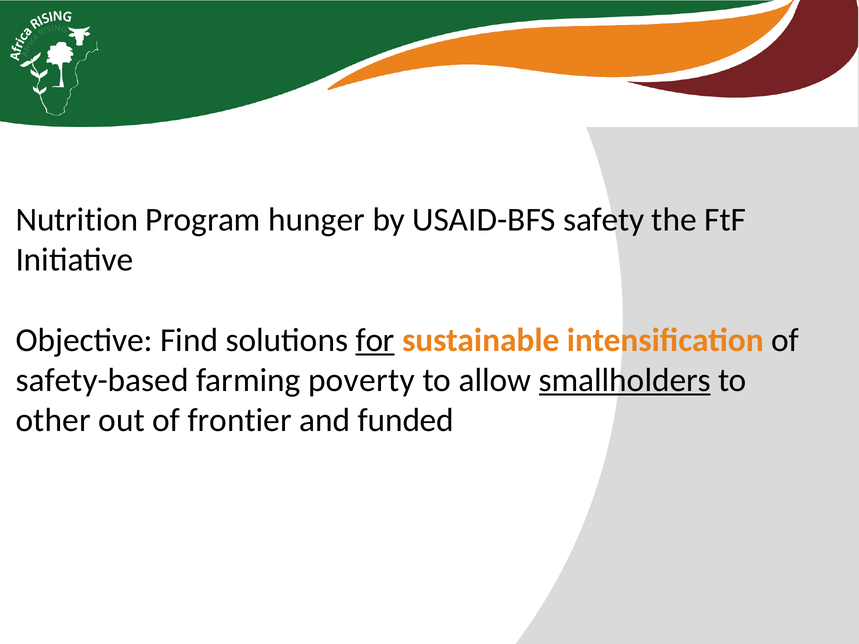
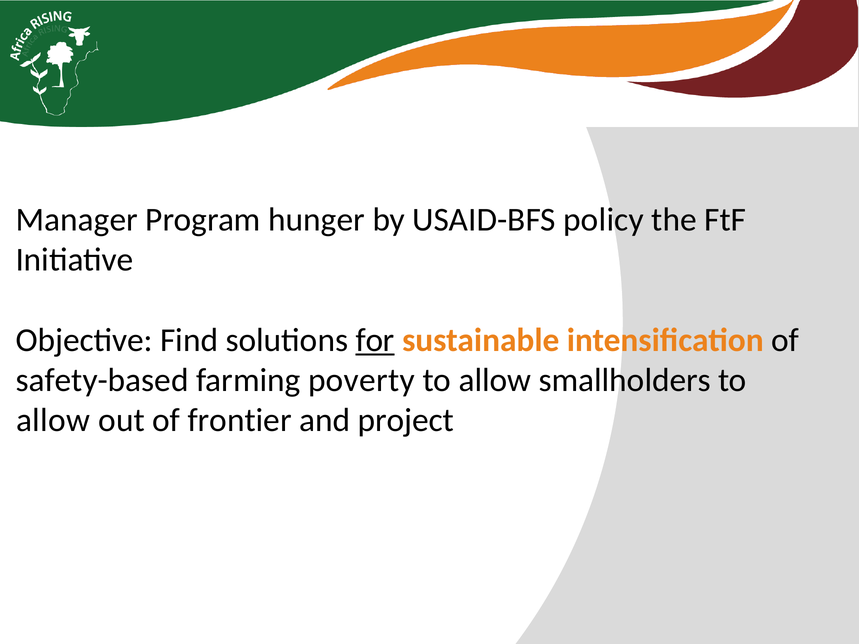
Nutrition: Nutrition -> Manager
safety: safety -> policy
smallholders underline: present -> none
other at (53, 420): other -> allow
funded: funded -> project
